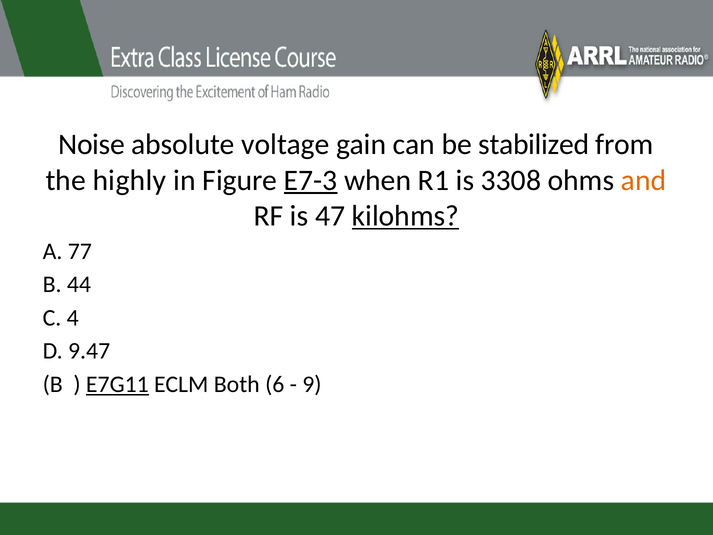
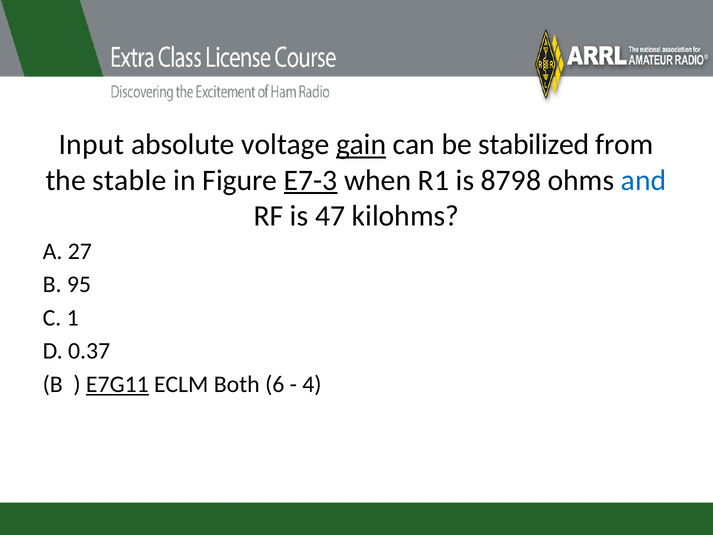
Noise: Noise -> Input
gain underline: none -> present
highly: highly -> stable
3308: 3308 -> 8798
and colour: orange -> blue
kilohms underline: present -> none
77: 77 -> 27
44: 44 -> 95
4: 4 -> 1
9.47: 9.47 -> 0.37
9: 9 -> 4
